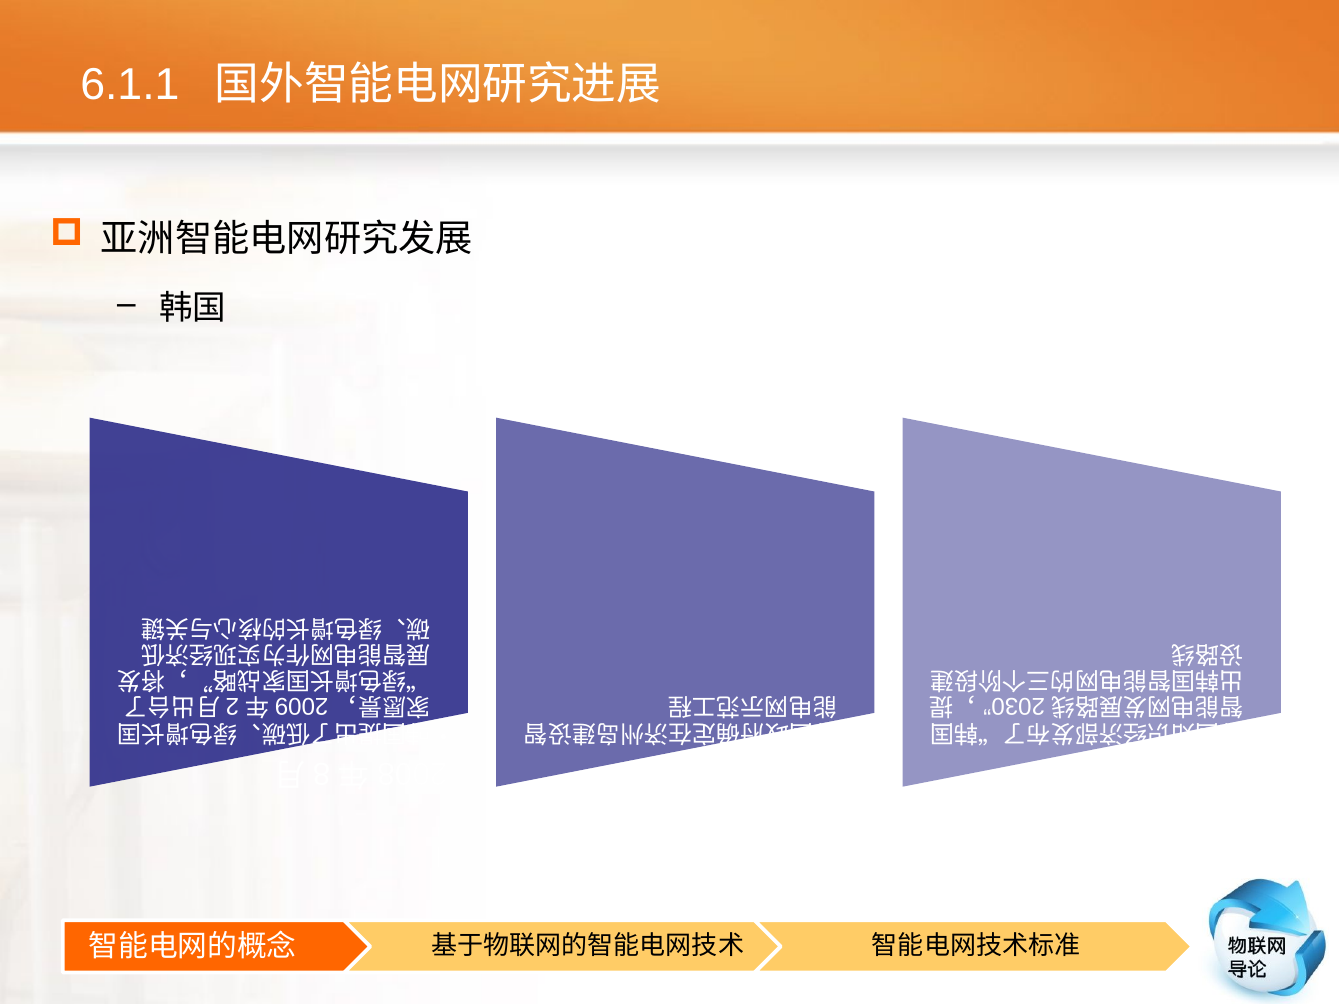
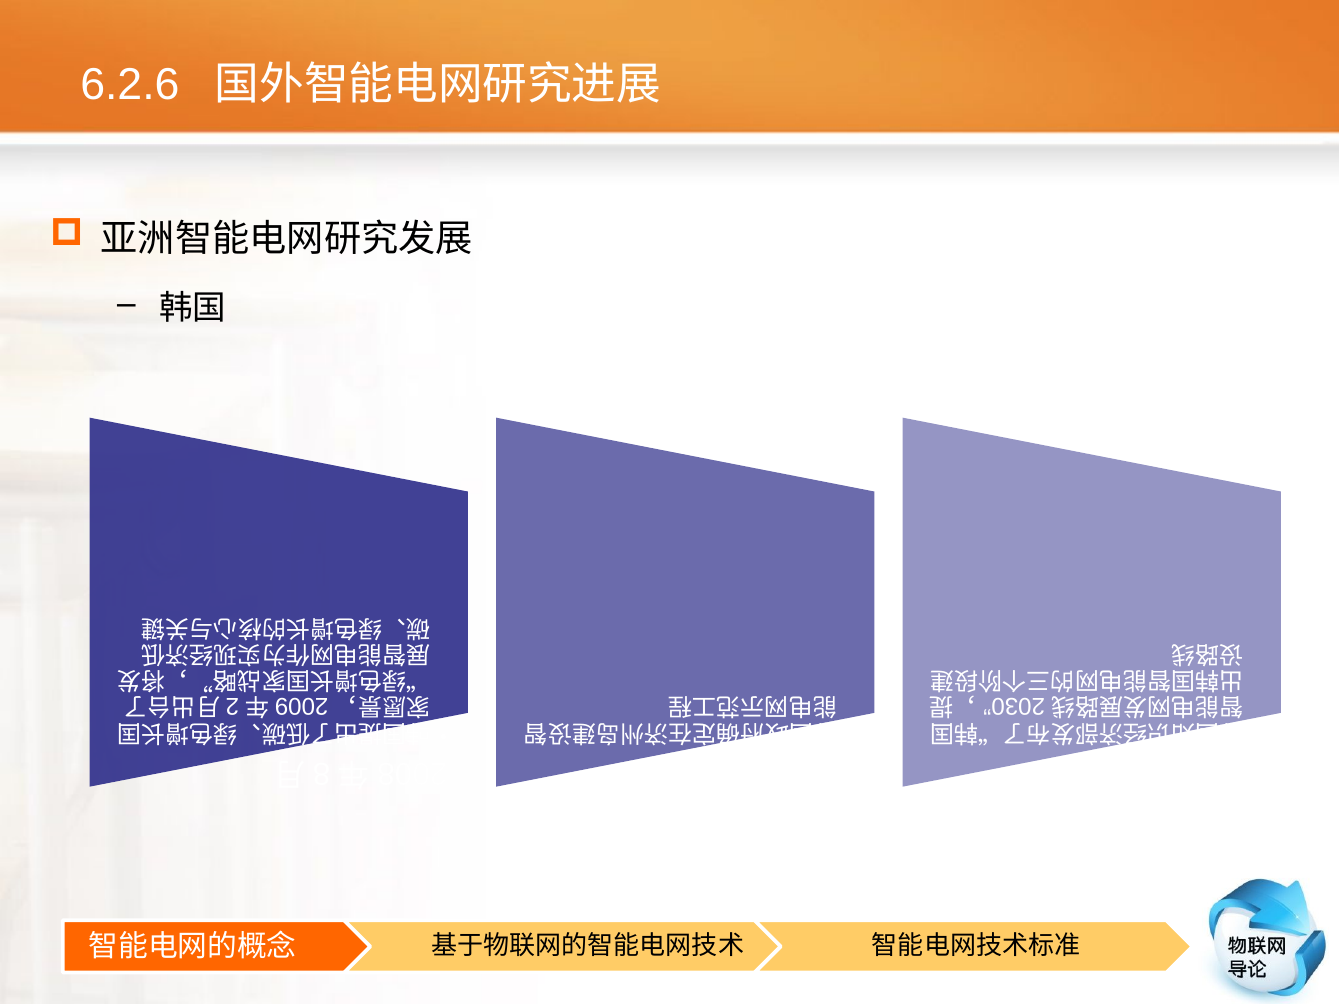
6.1.1: 6.1.1 -> 6.2.6
